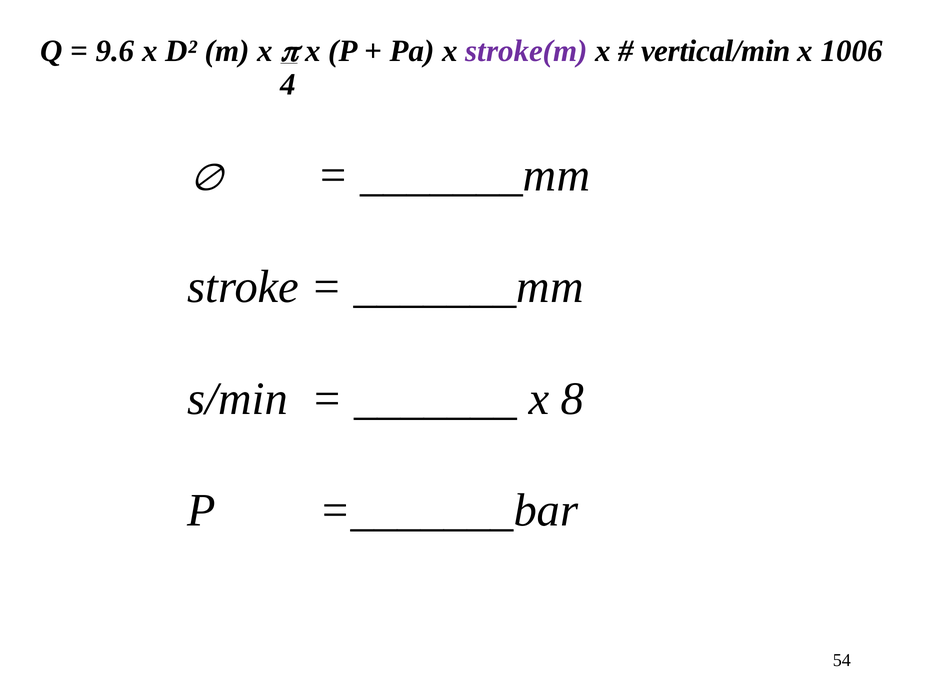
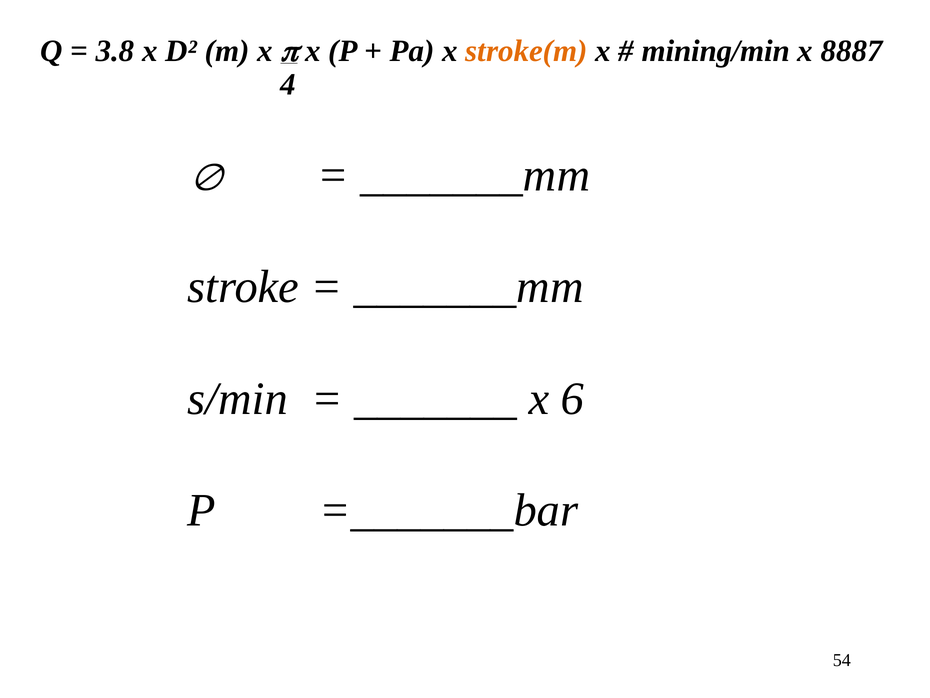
9.6: 9.6 -> 3.8
stroke(m colour: purple -> orange
vertical/min: vertical/min -> mining/min
1006: 1006 -> 8887
8: 8 -> 6
